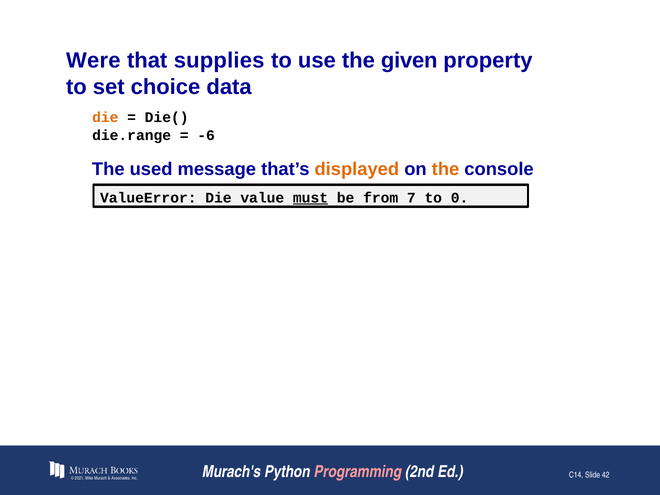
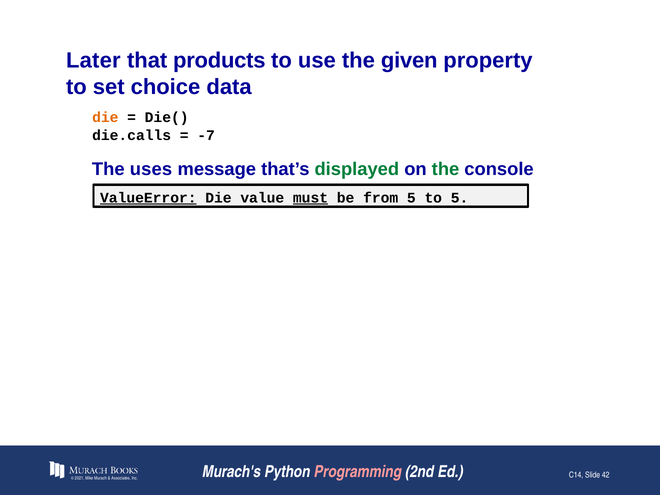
Were: Were -> Later
supplies: supplies -> products
die.range: die.range -> die.calls
-6: -6 -> -7
used: used -> uses
displayed colour: orange -> green
the at (446, 169) colour: orange -> green
ValueError underline: none -> present
from 7: 7 -> 5
to 0: 0 -> 5
